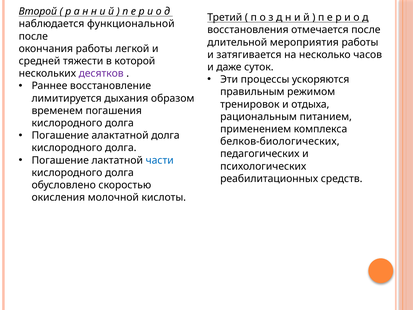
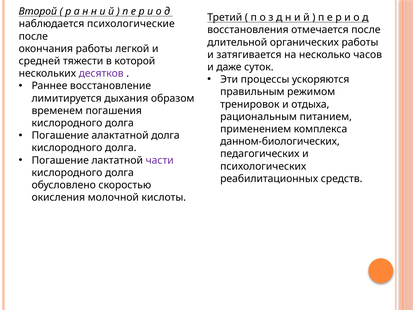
функциональной: функциональной -> психологические
мероприятия: мероприятия -> органических
белков-биологических: белков-биологических -> данном-биологических
части colour: blue -> purple
